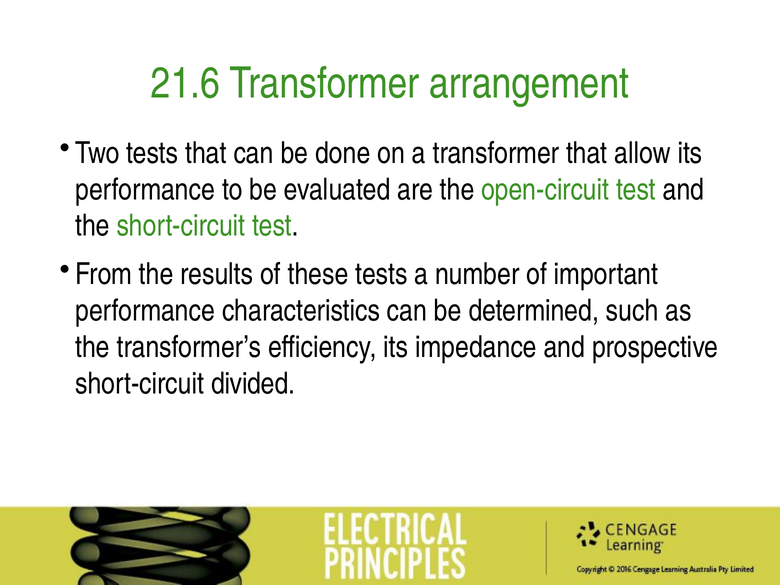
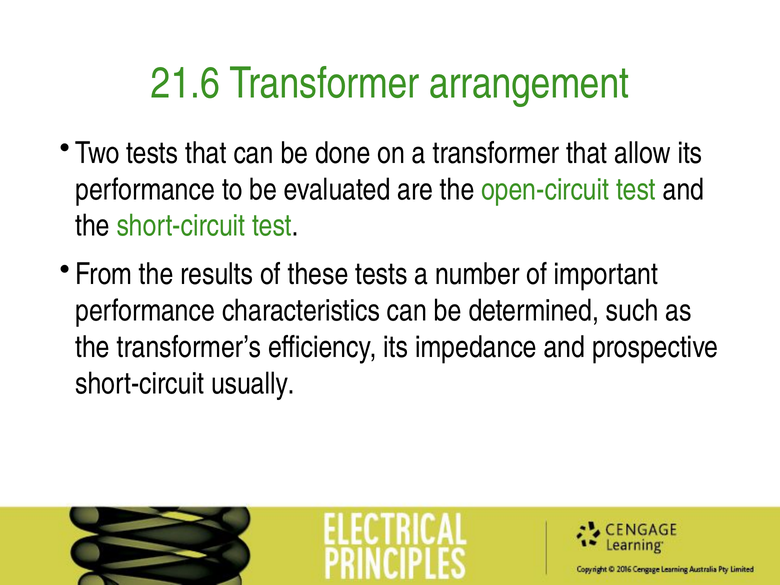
divided: divided -> usually
